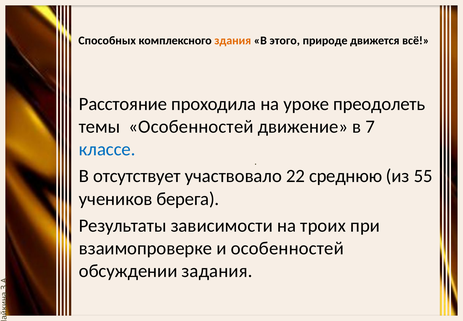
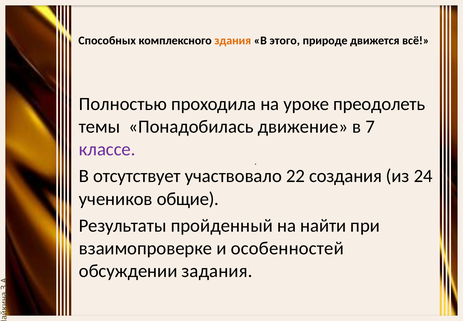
Расстояние: Расстояние -> Полностью
темы Особенностей: Особенностей -> Понадобилась
классе colour: blue -> purple
среднюю: среднюю -> создания
55: 55 -> 24
берега: берега -> общие
зависимости: зависимости -> пройденный
троих: троих -> найти
